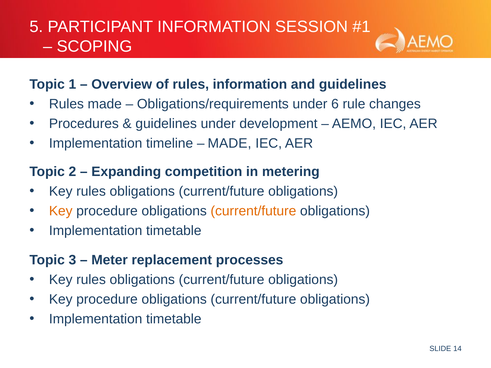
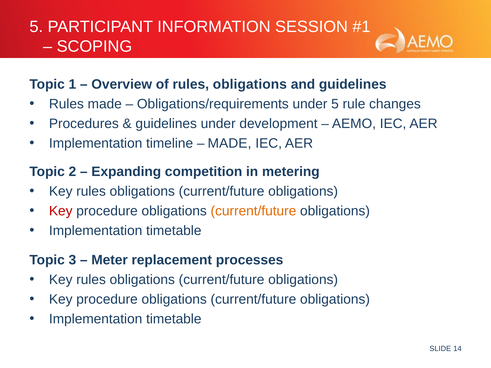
of rules information: information -> obligations
under 6: 6 -> 5
Key at (61, 211) colour: orange -> red
